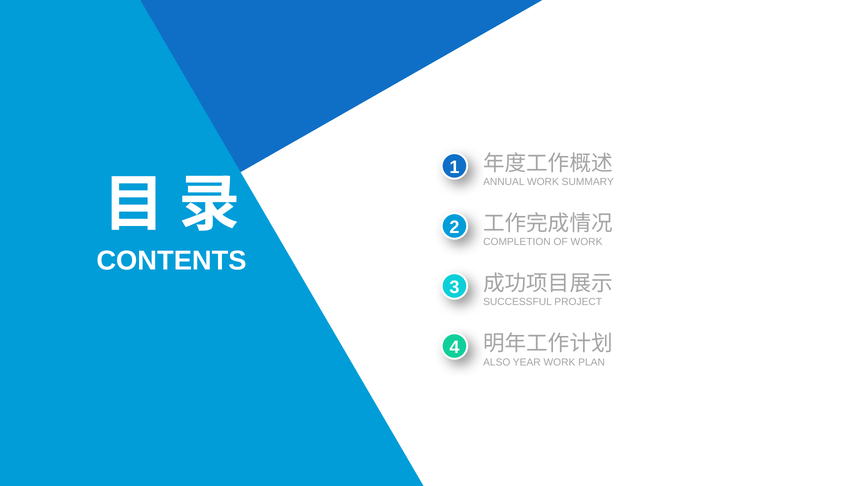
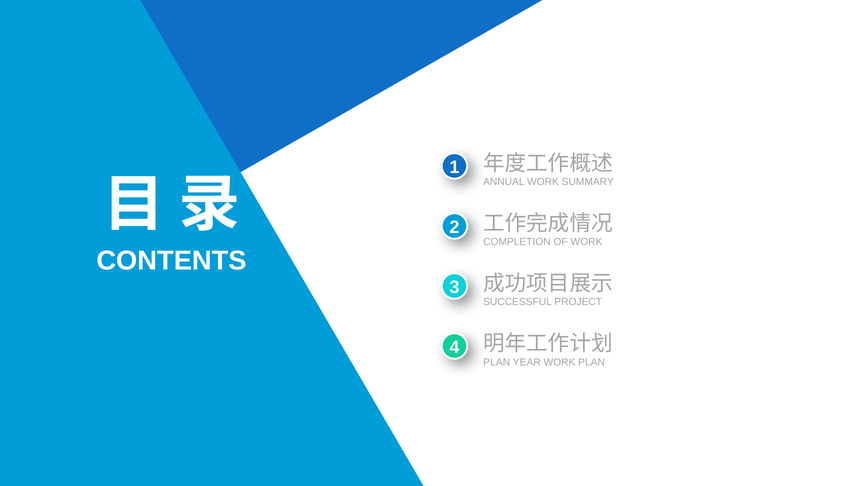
ALSO at (497, 362): ALSO -> PLAN
